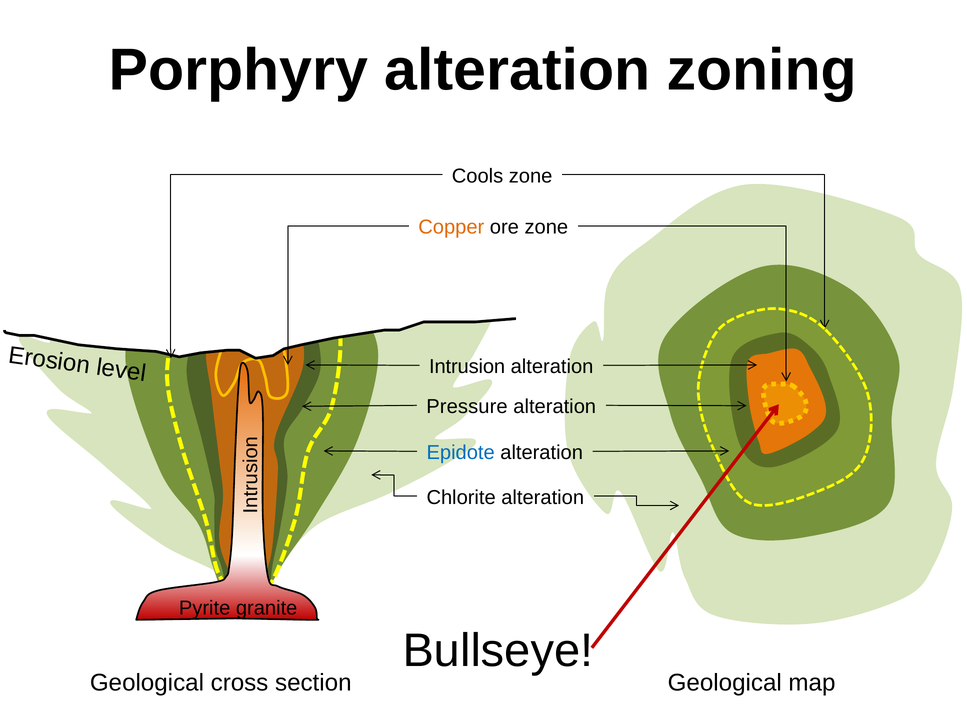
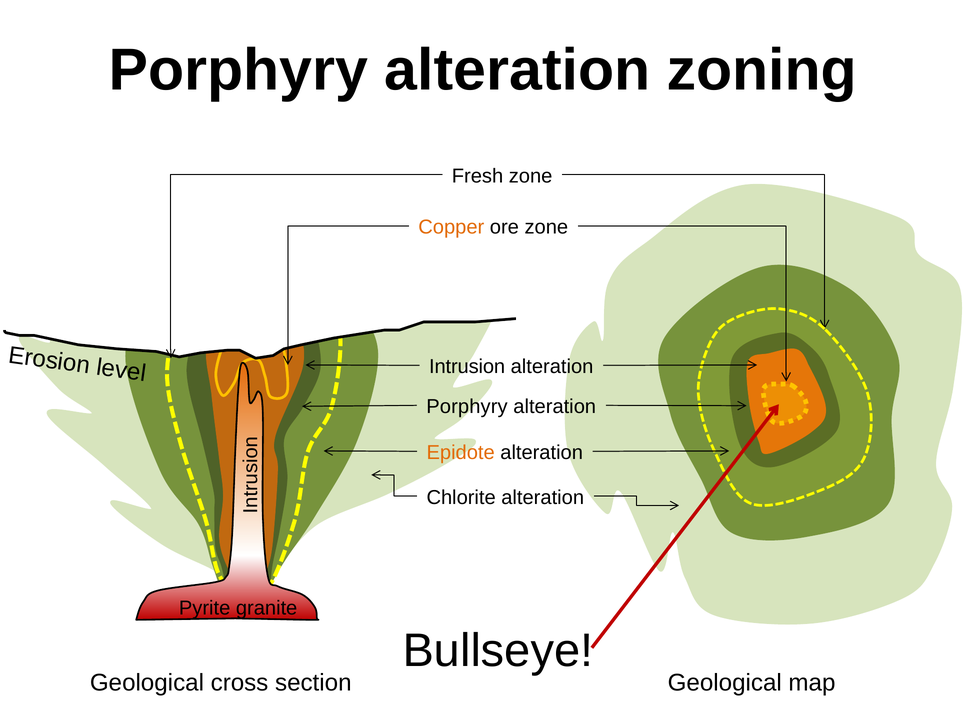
Cools: Cools -> Fresh
Pressure at (467, 407): Pressure -> Porphyry
Epidote colour: blue -> orange
